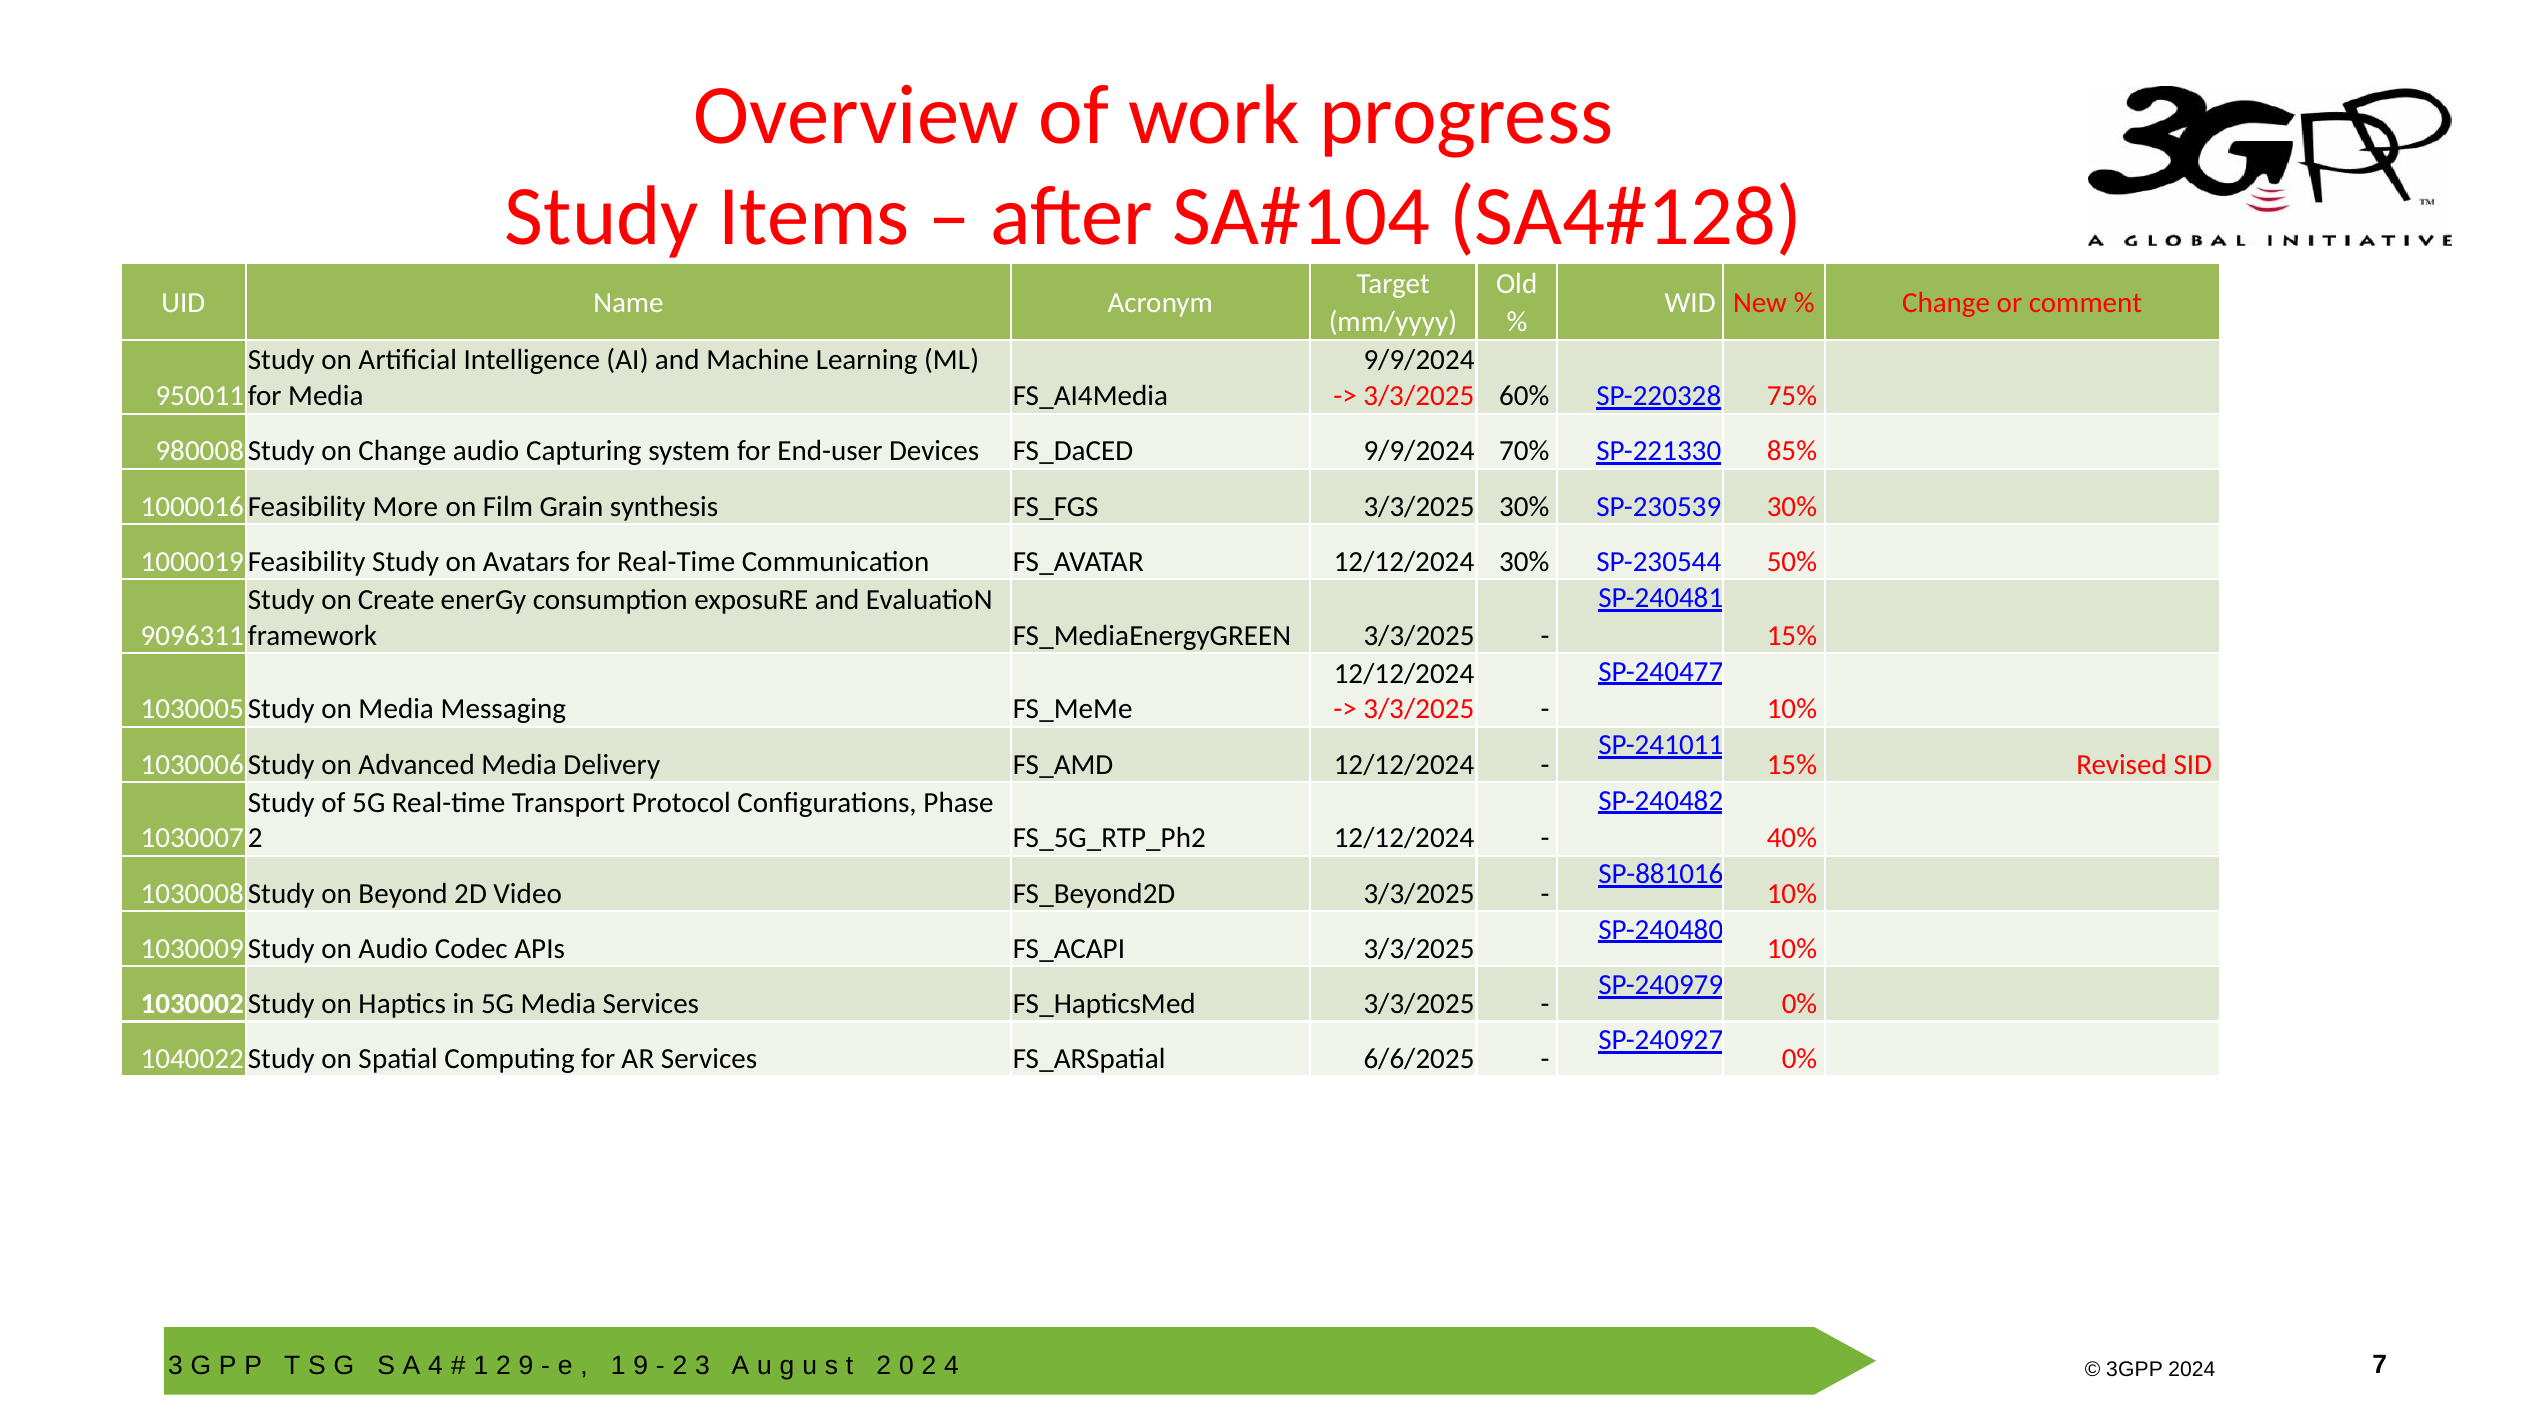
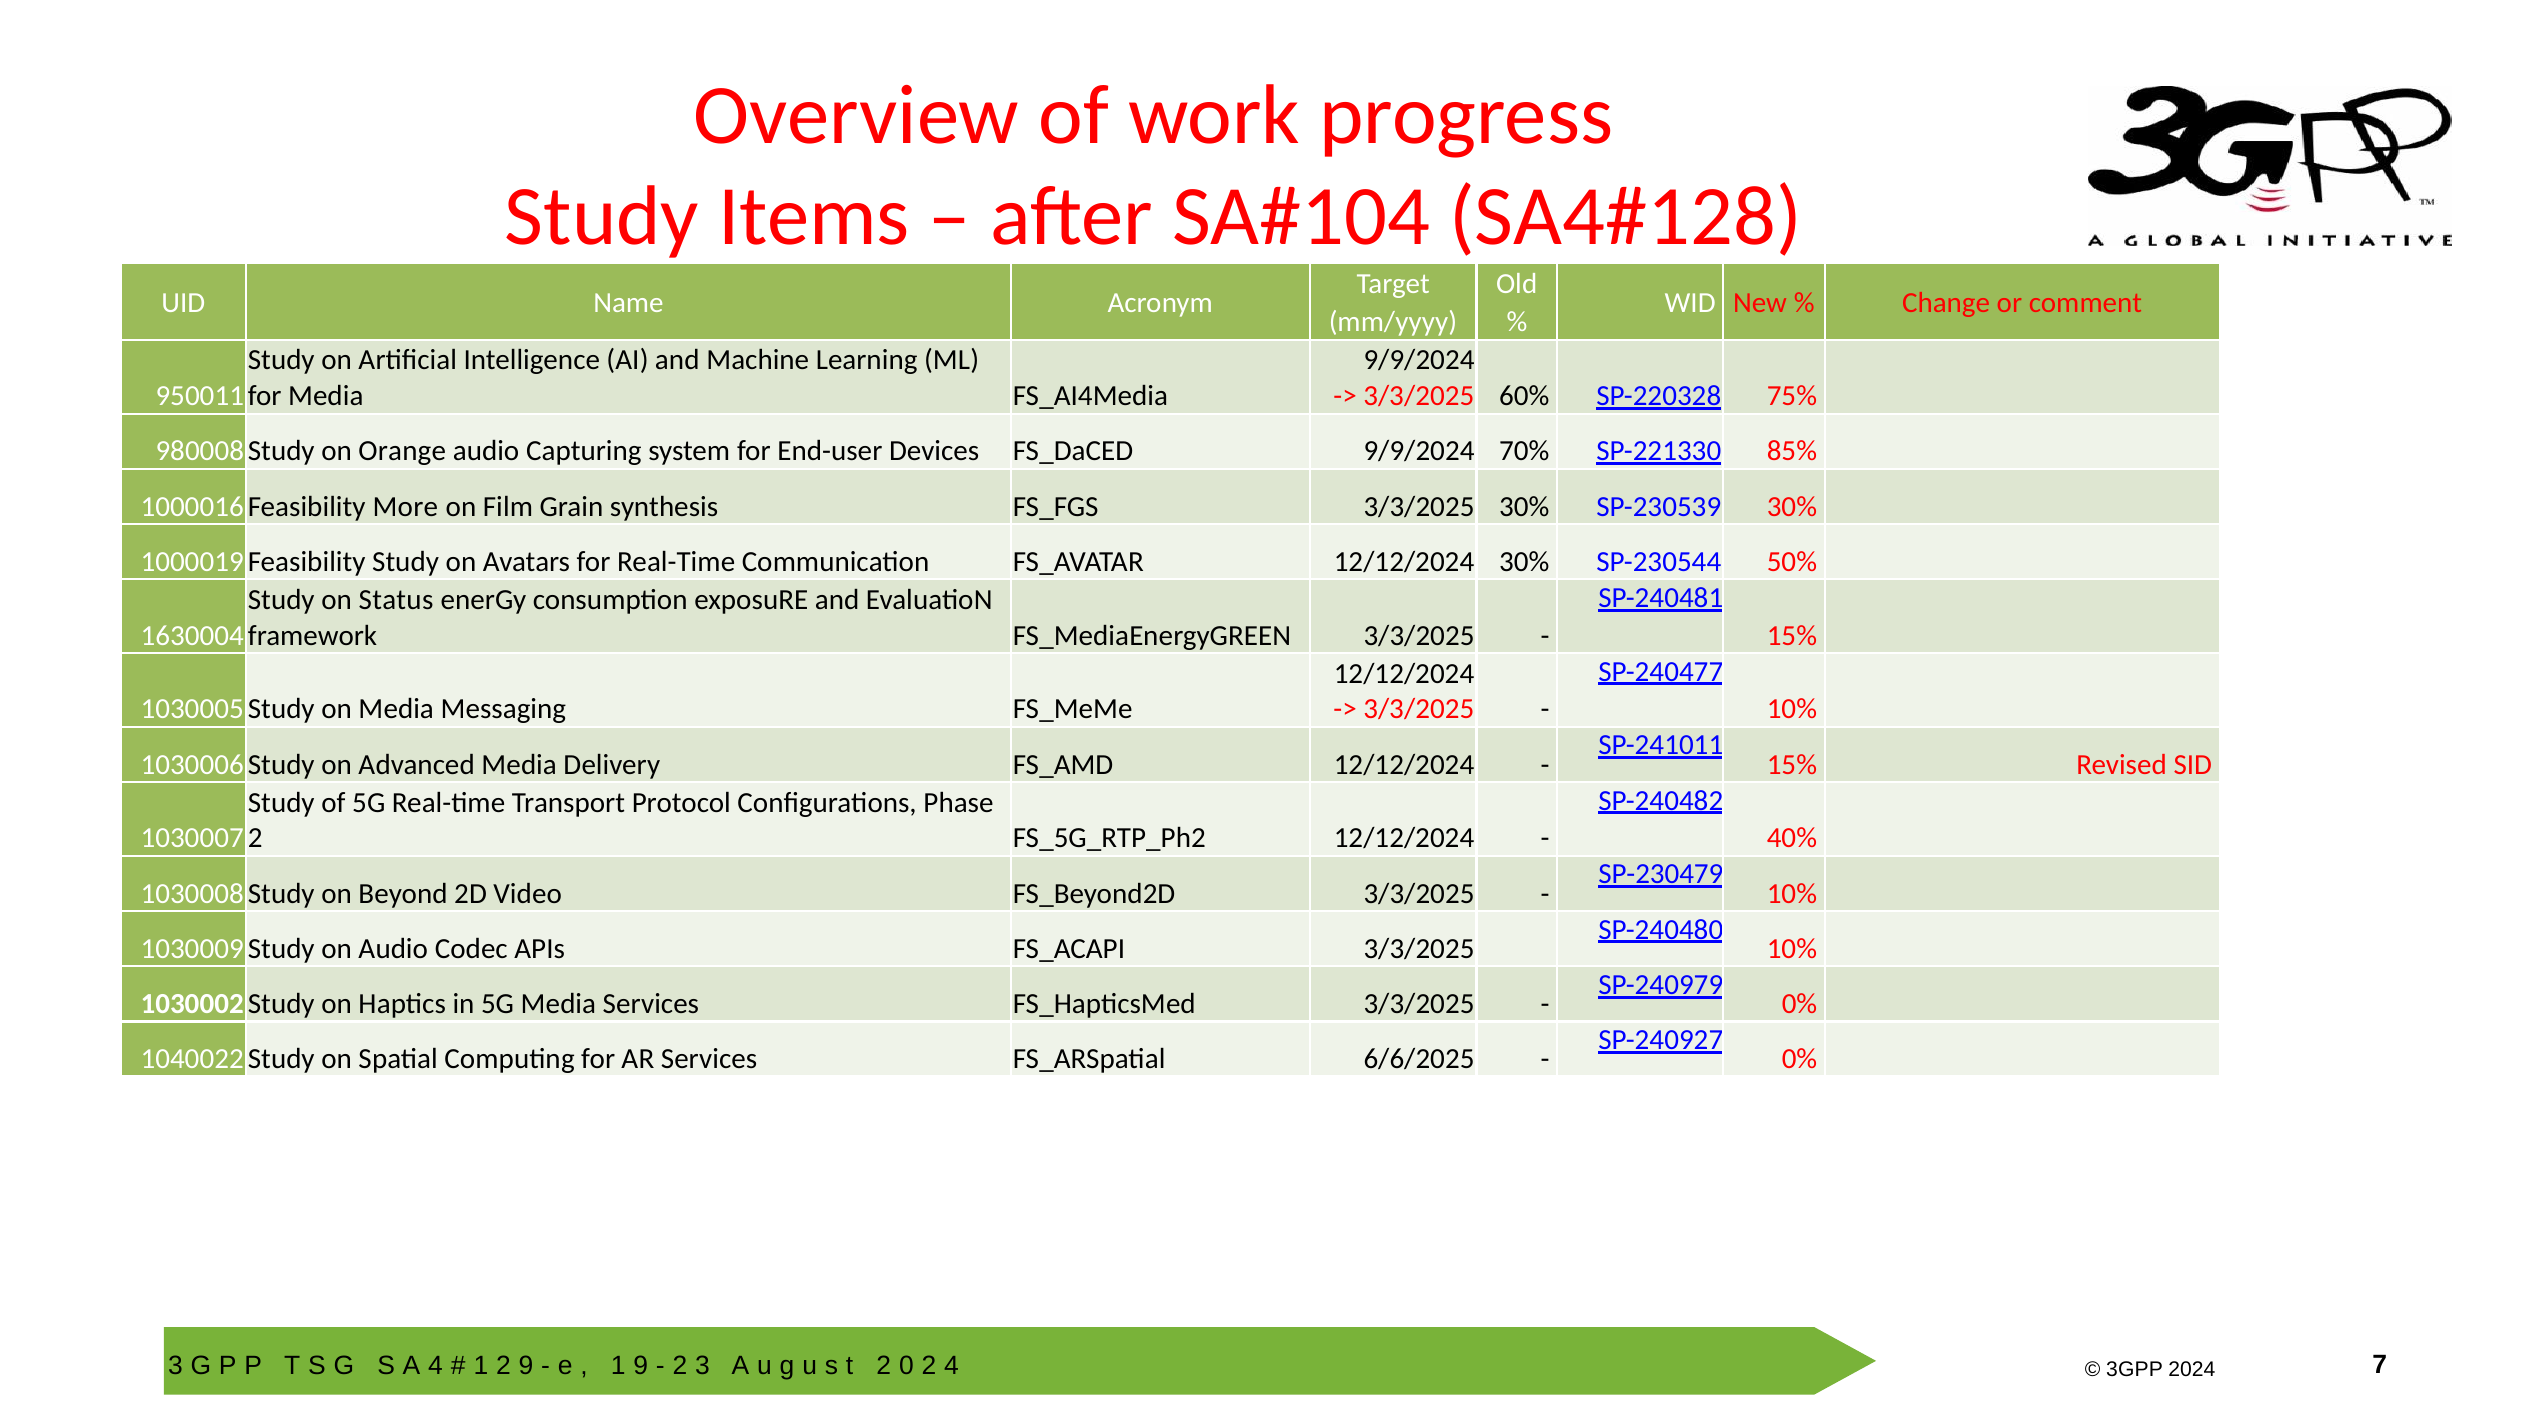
on Change: Change -> Orange
Create: Create -> Status
9096311: 9096311 -> 1630004
SP-881016: SP-881016 -> SP-230479
